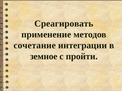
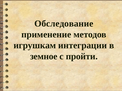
Среагировать: Среагировать -> Обследование
сочетание: сочетание -> игрушкам
